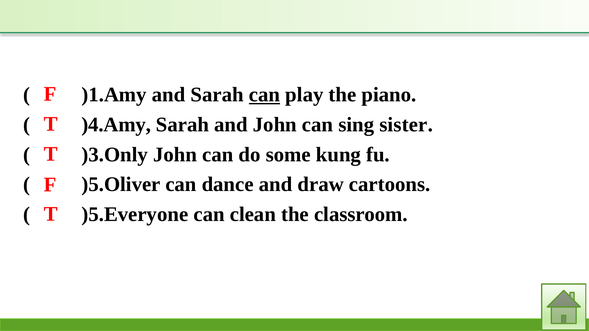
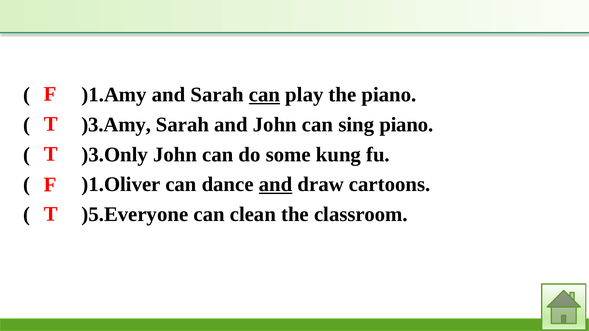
)4.Amy: )4.Amy -> )3.Amy
sing sister: sister -> piano
)5.Oliver: )5.Oliver -> )1.Oliver
and at (276, 185) underline: none -> present
